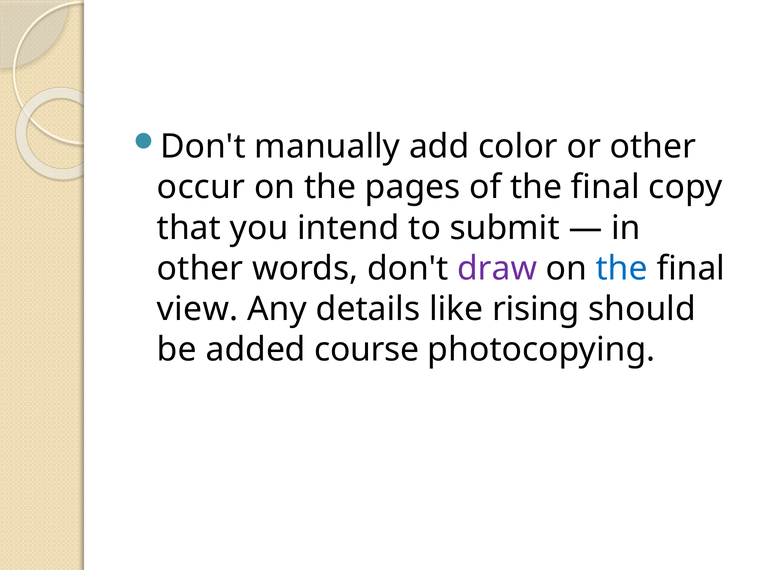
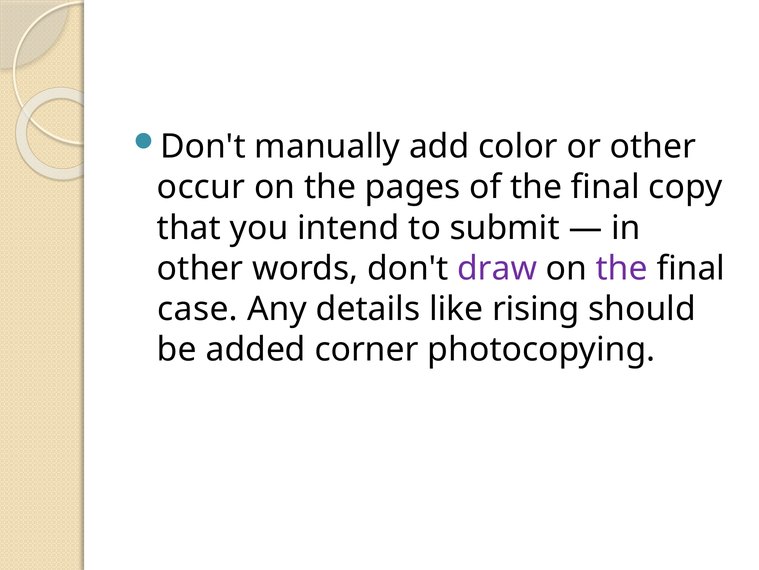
the at (622, 268) colour: blue -> purple
view: view -> case
course: course -> corner
